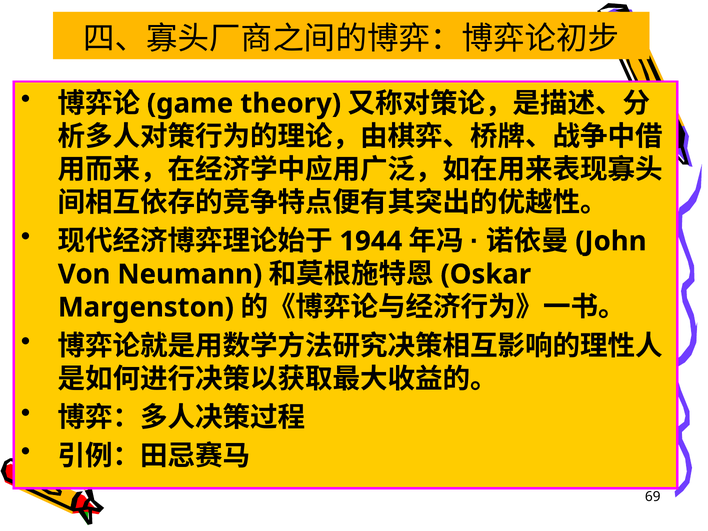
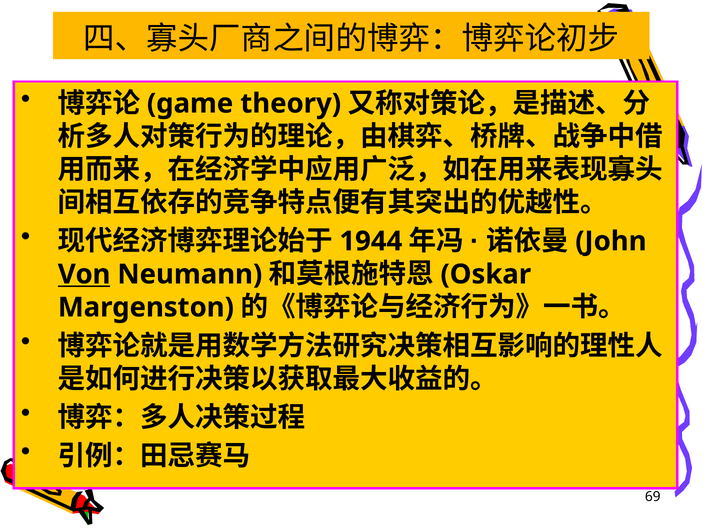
Von underline: none -> present
